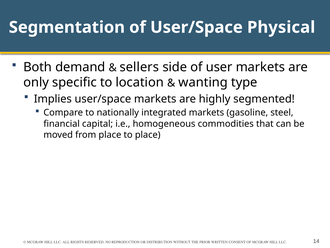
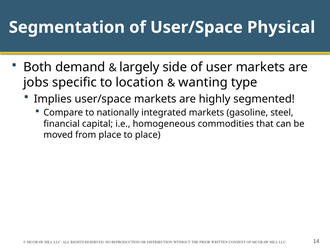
sellers: sellers -> largely
only: only -> jobs
